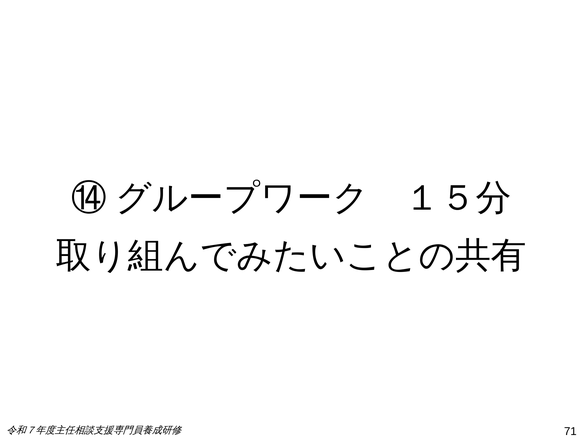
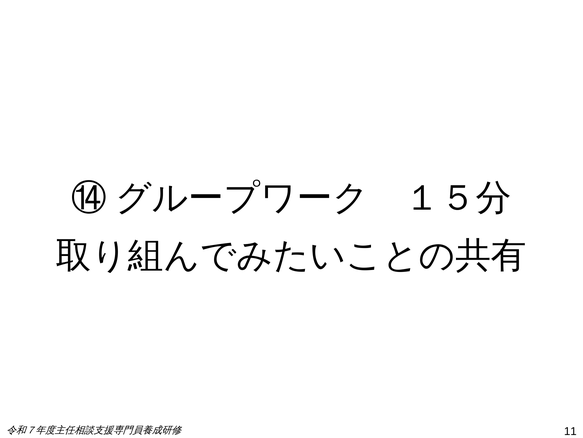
71: 71 -> 11
